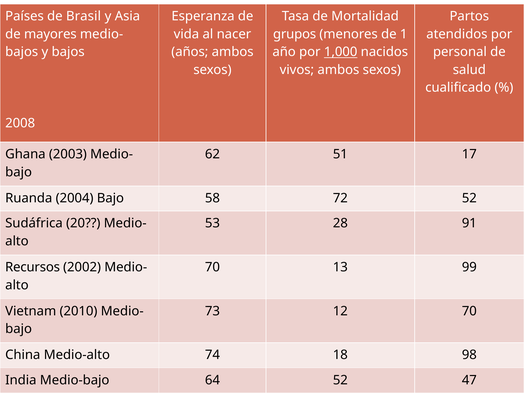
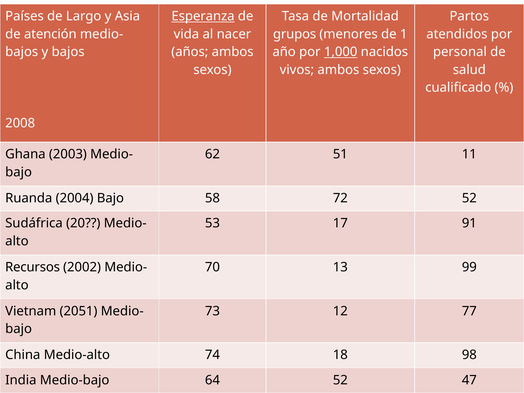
Brasil: Brasil -> Largo
Esperanza underline: none -> present
mayores: mayores -> atención
17: 17 -> 11
28: 28 -> 17
2010: 2010 -> 2051
12 70: 70 -> 77
